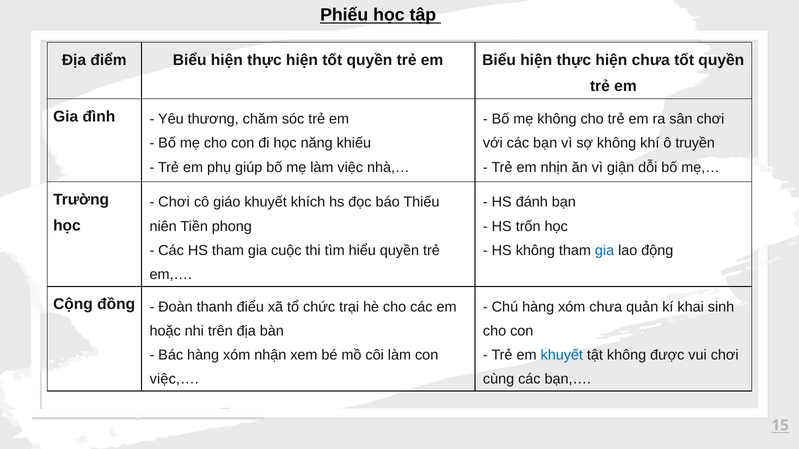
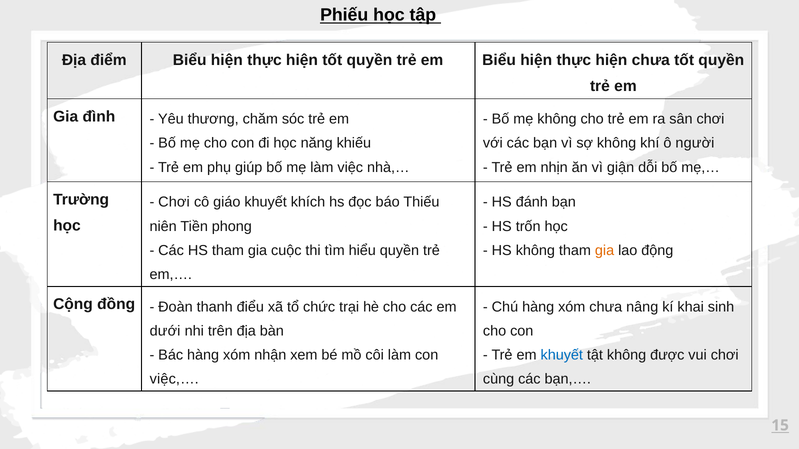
truyền: truyền -> người
gia at (605, 251) colour: blue -> orange
quản: quản -> nâng
hoặc: hoặc -> dưới
